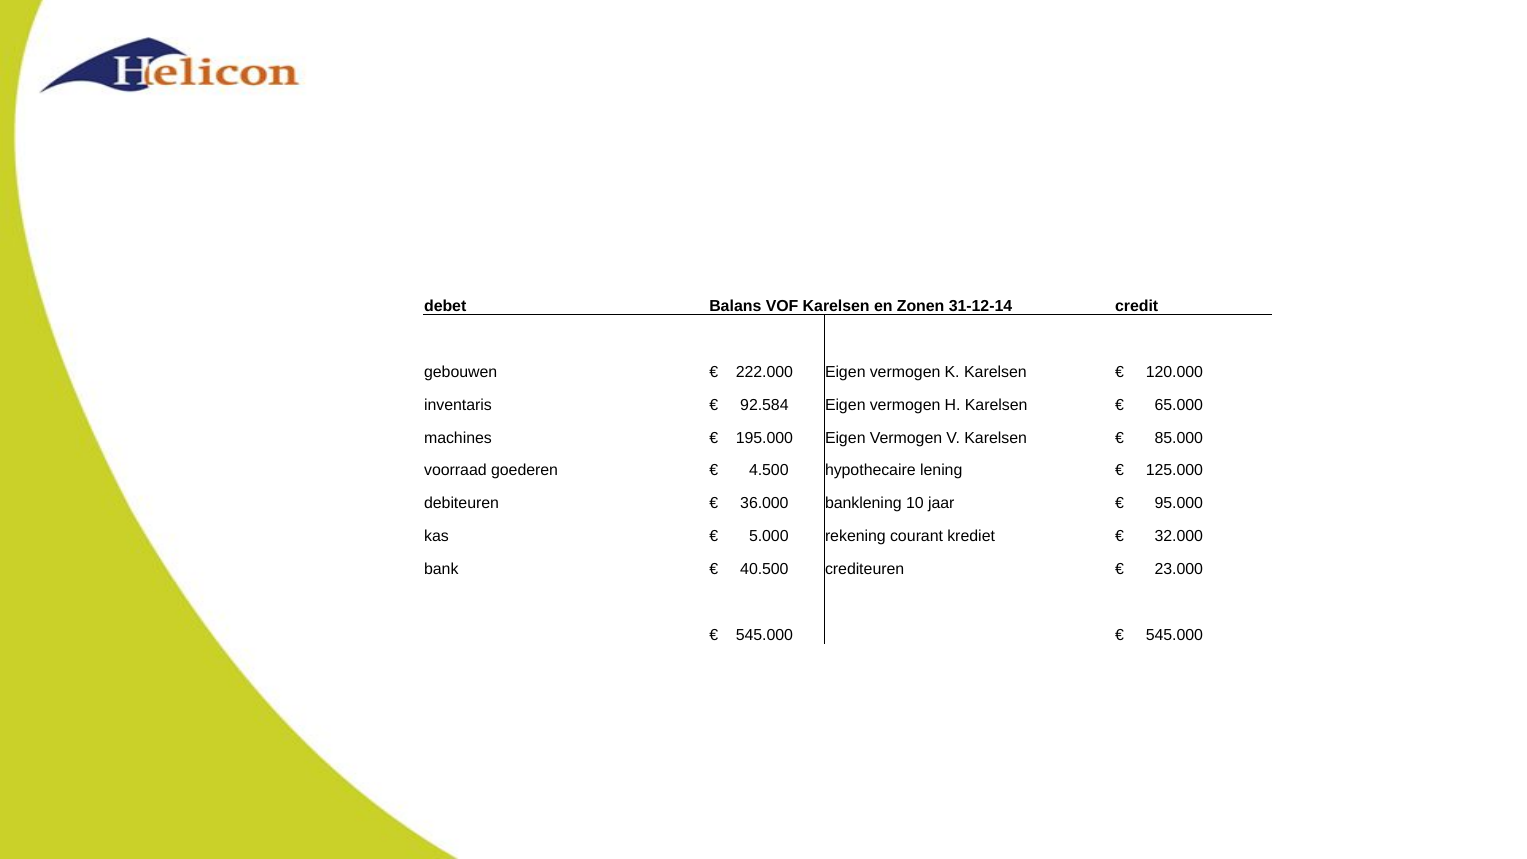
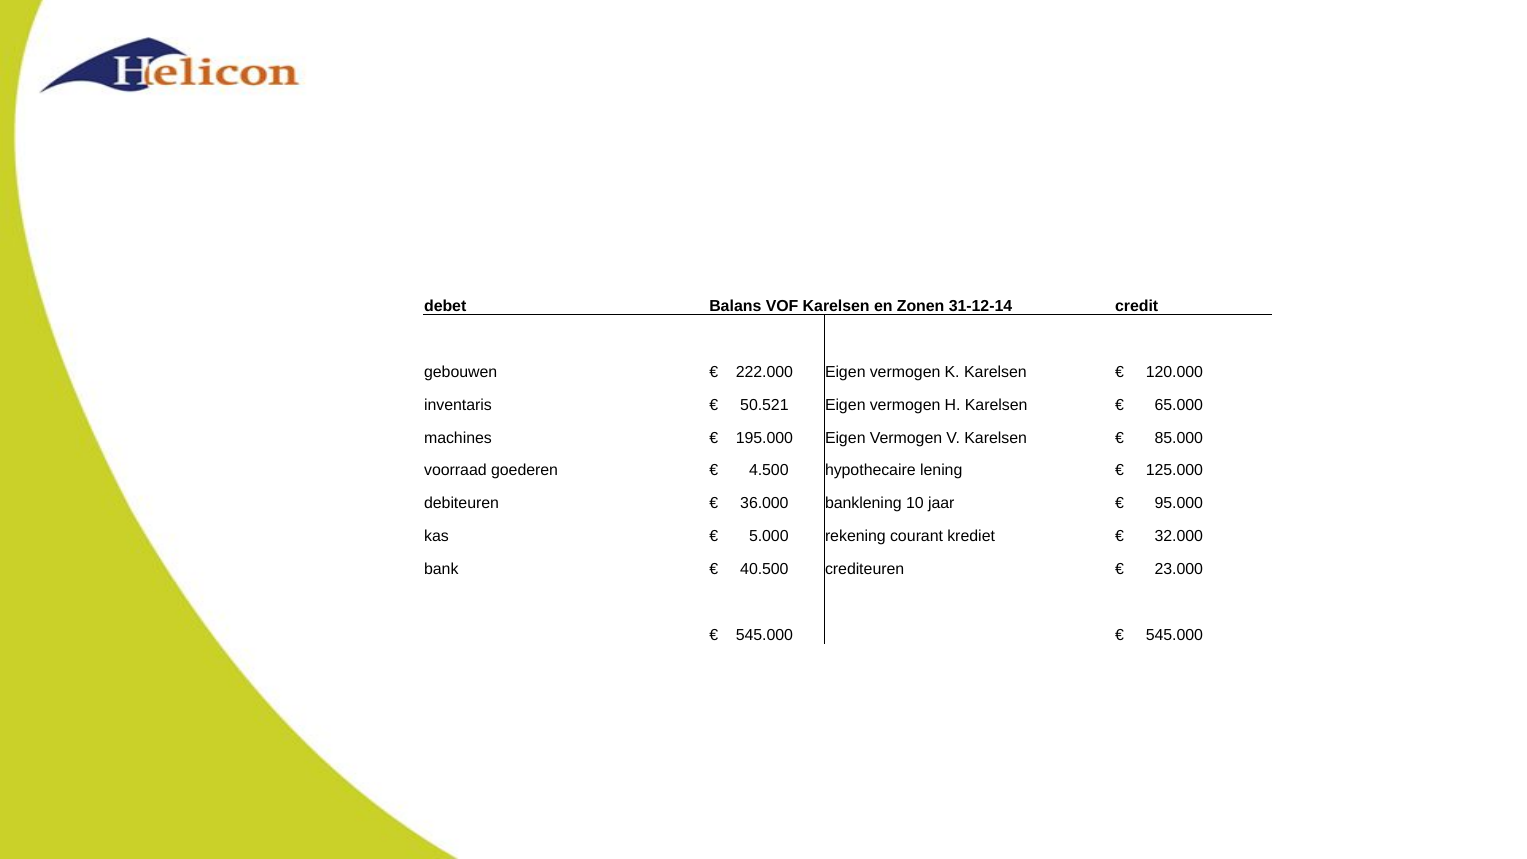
92.584: 92.584 -> 50.521
